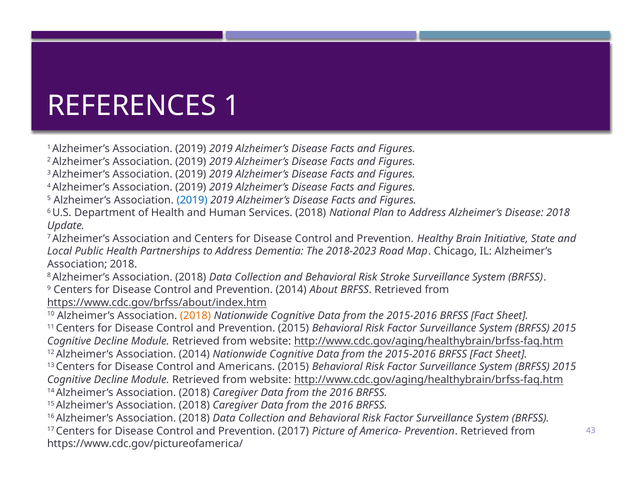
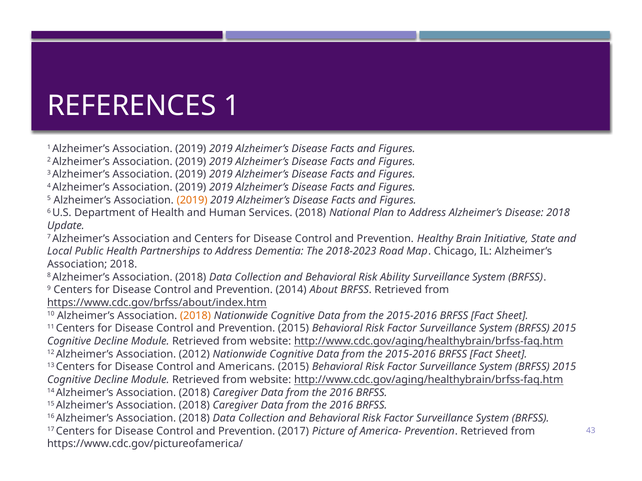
2019 at (192, 200) colour: blue -> orange
Stroke: Stroke -> Ability
Association 2014: 2014 -> 2012
